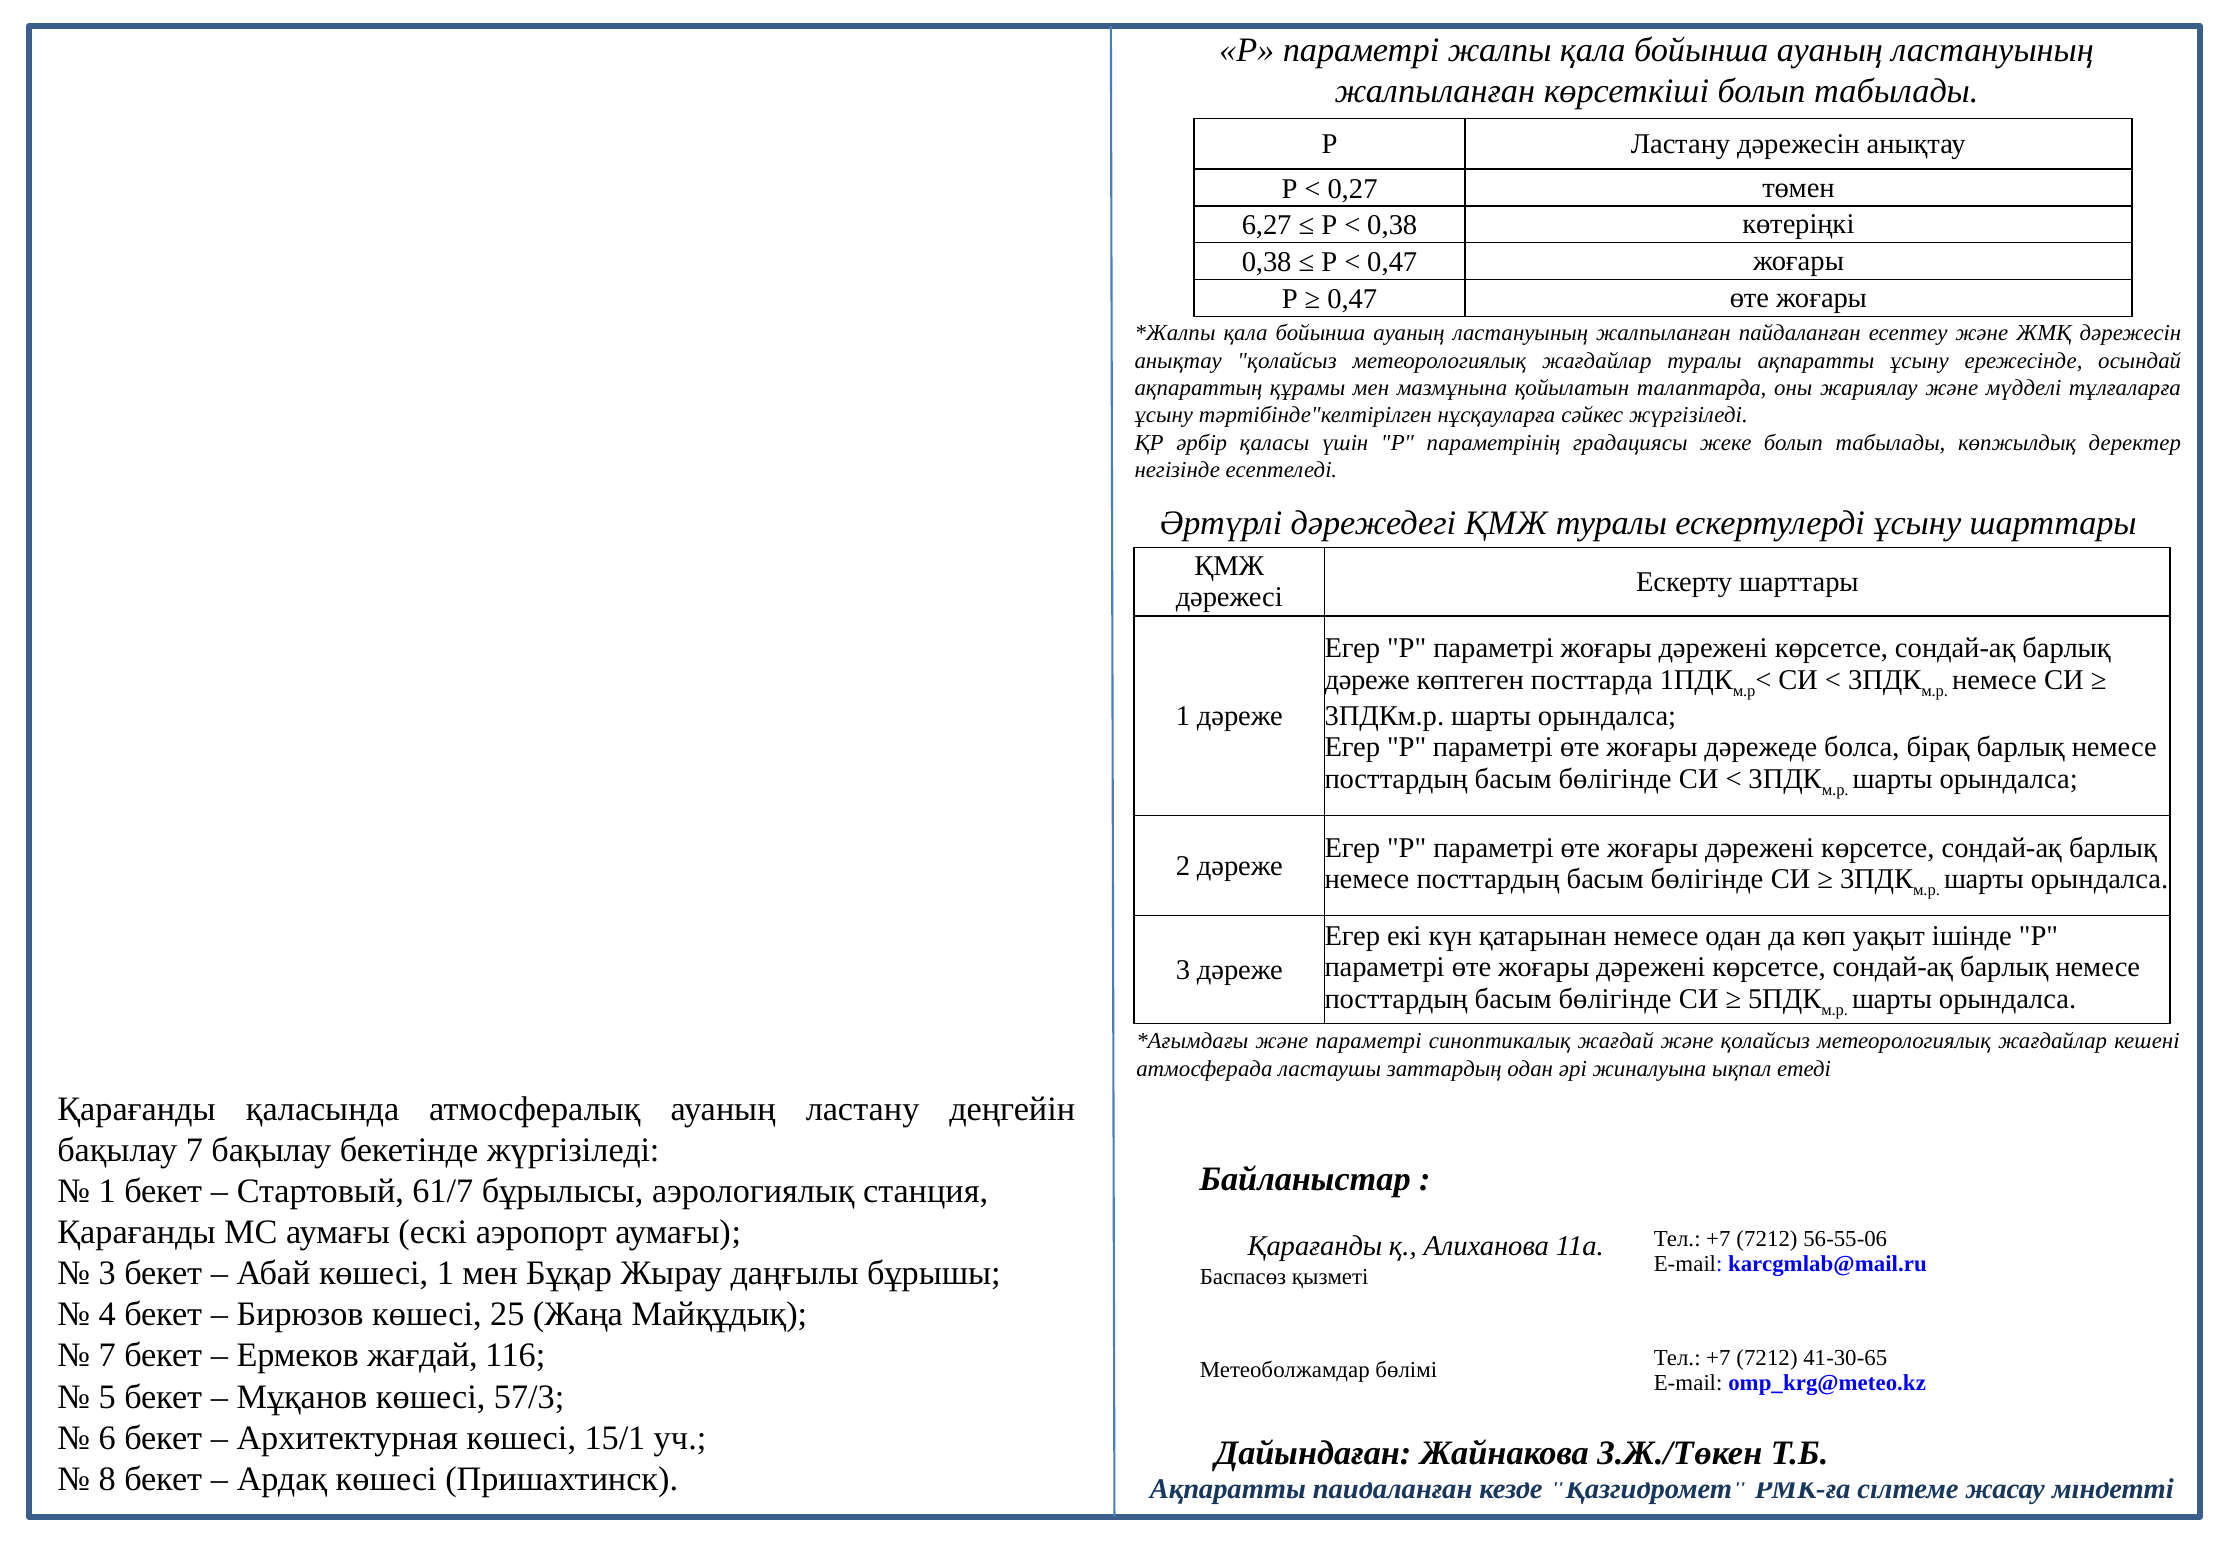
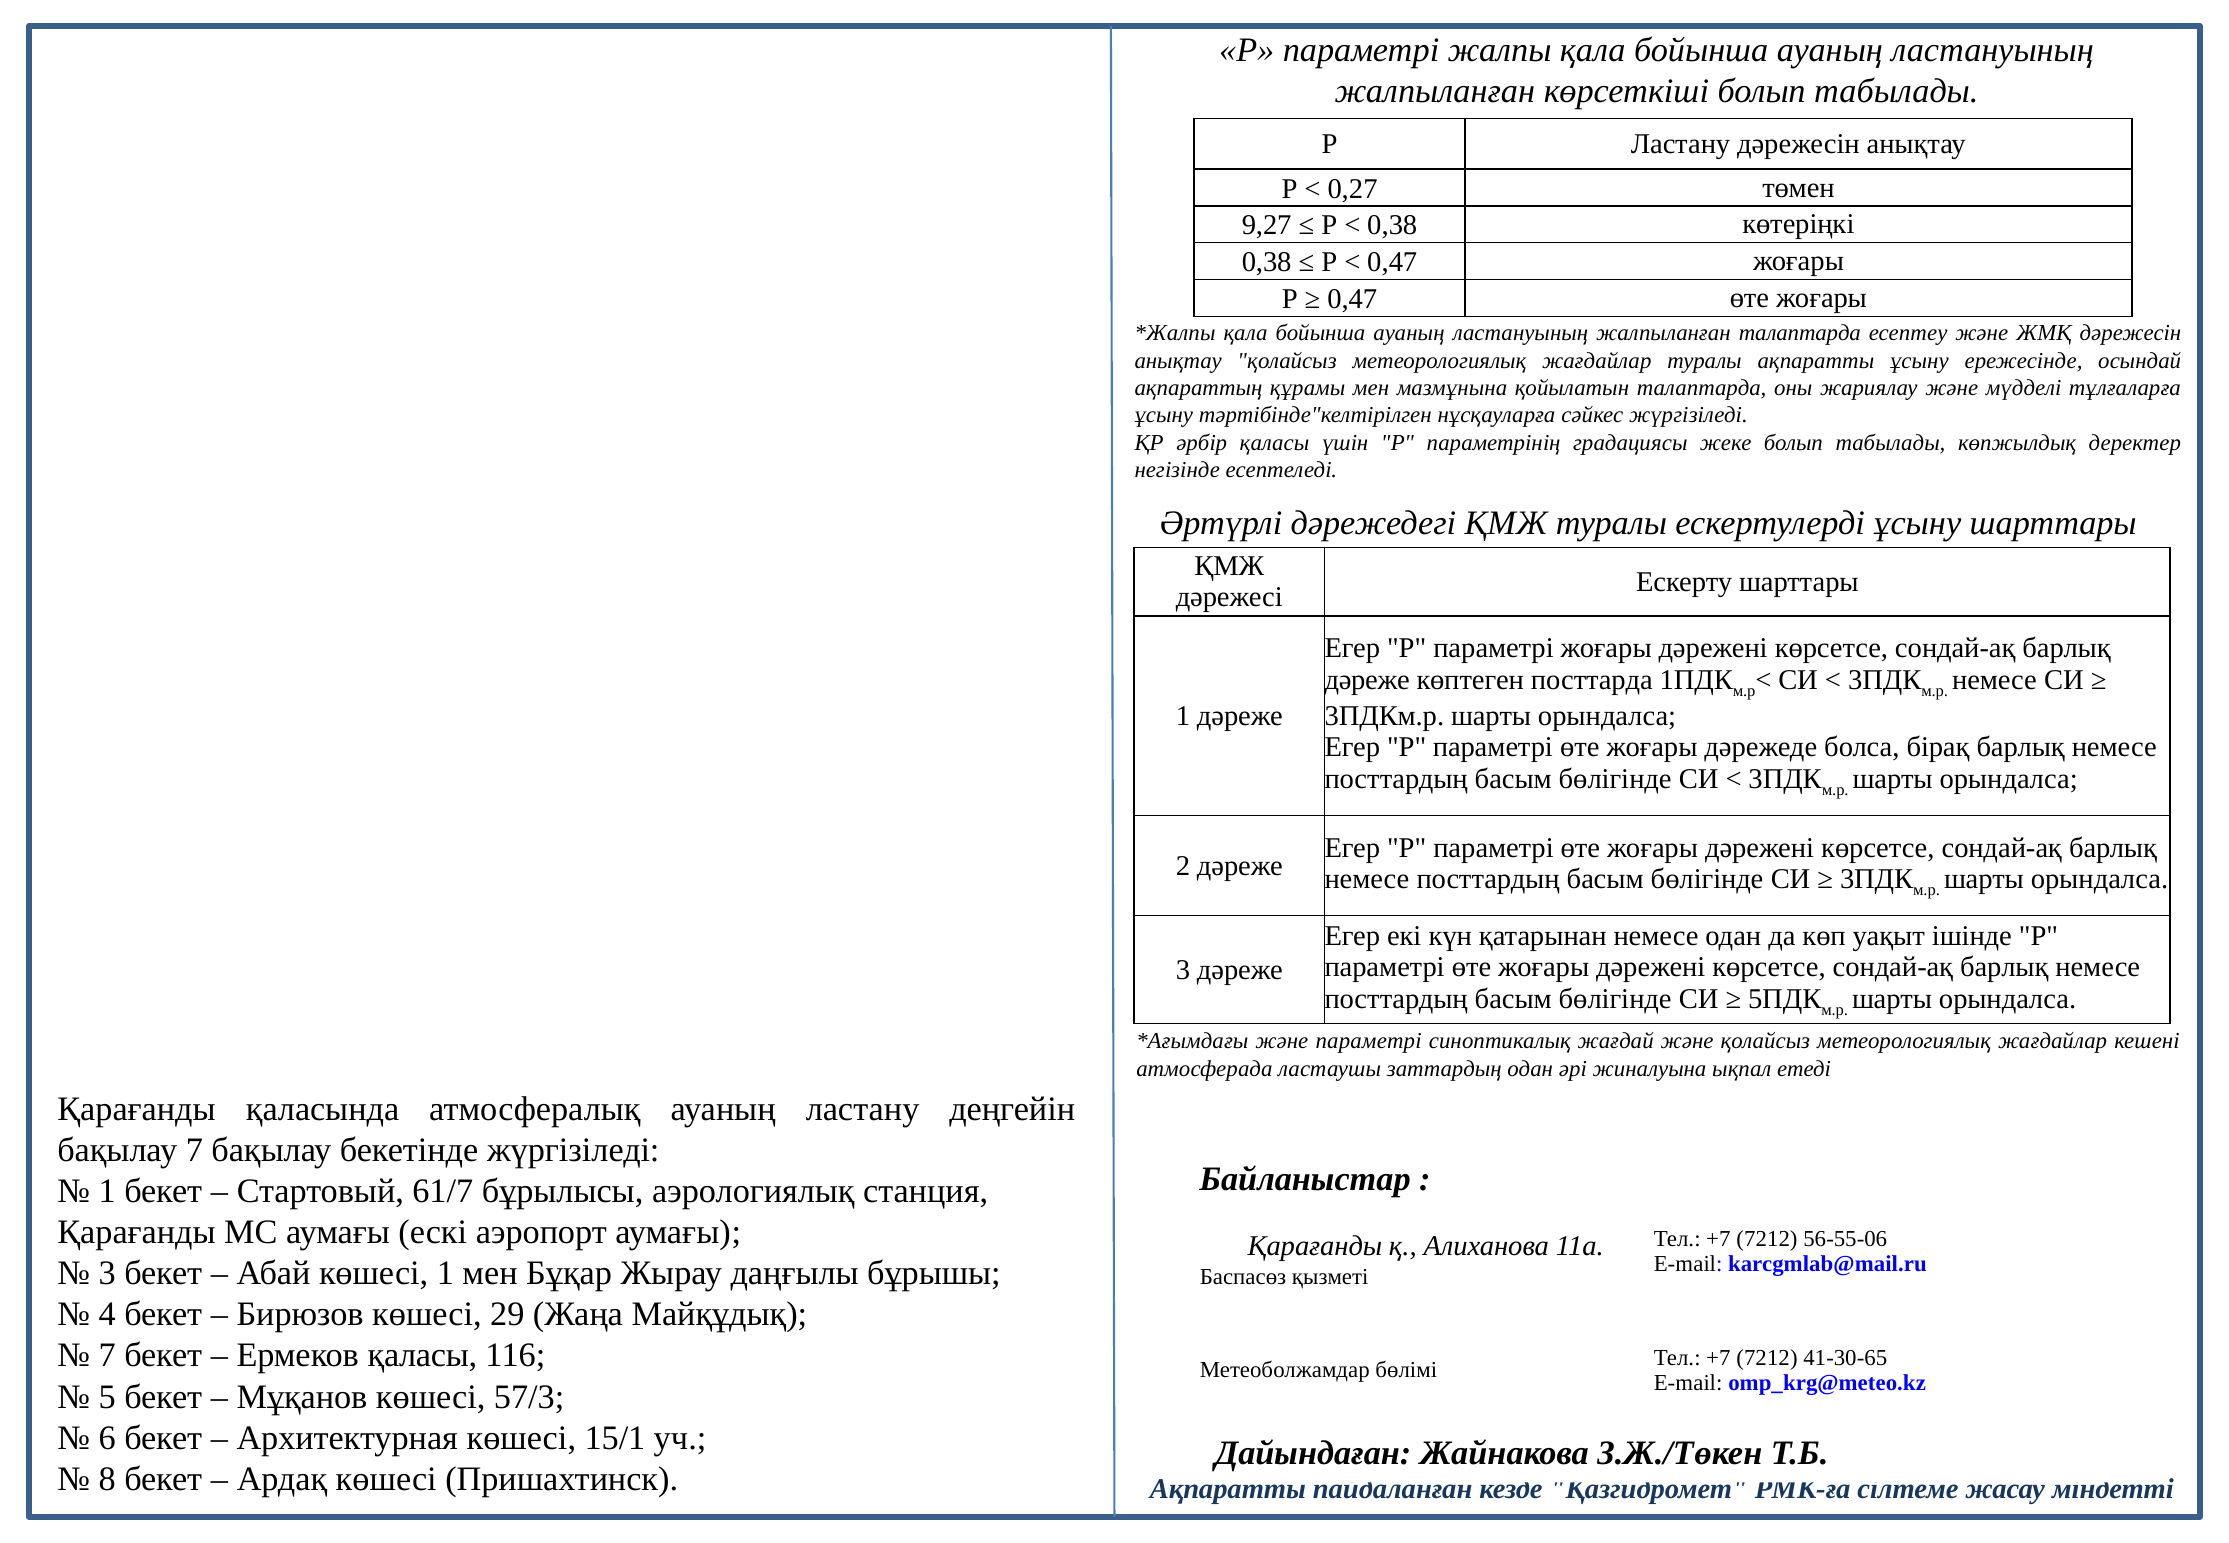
6,27: 6,27 -> 9,27
жалпыланған пайдаланған: пайдаланған -> талаптарда
25: 25 -> 29
Ермеков жағдай: жағдай -> қаласы
